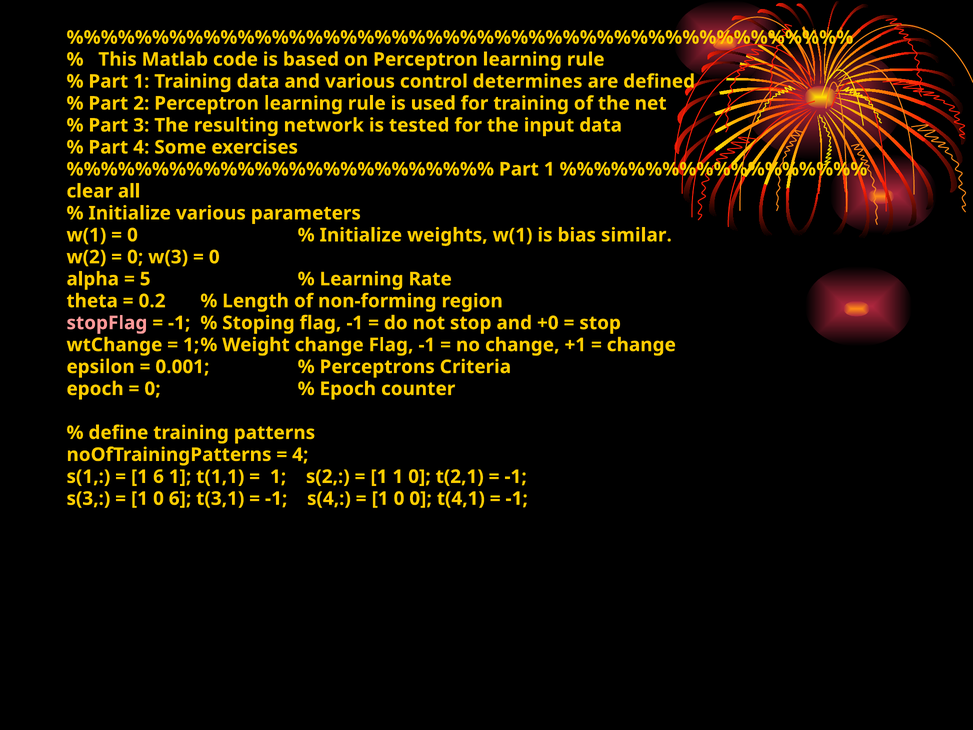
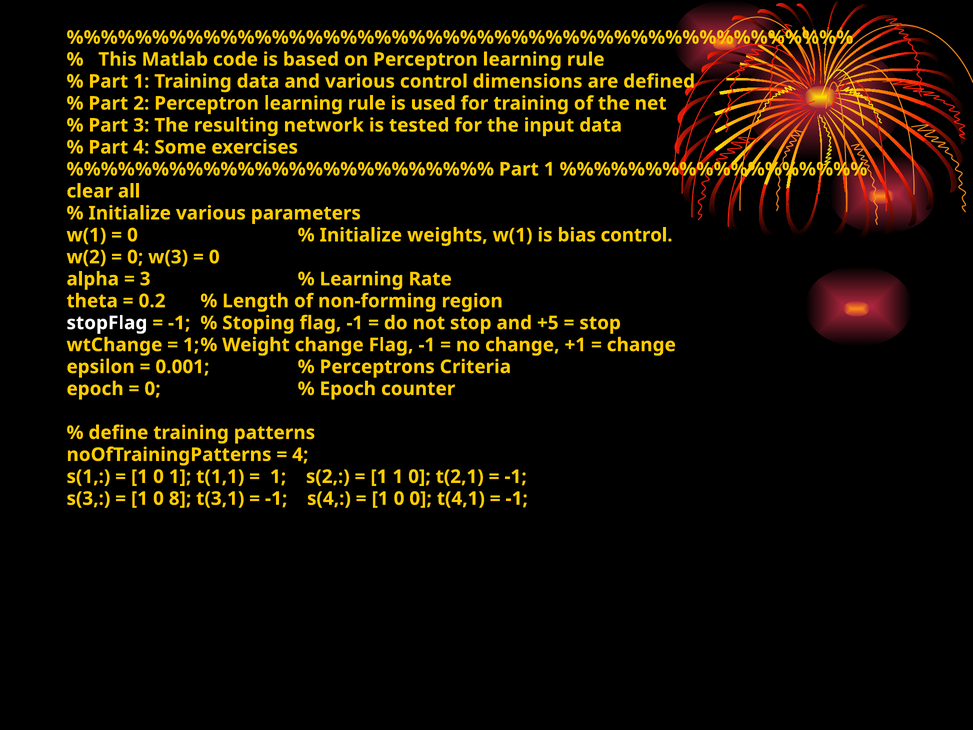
determines: determines -> dimensions
bias similar: similar -> control
5 at (145, 279): 5 -> 3
stopFlag colour: pink -> white
+0: +0 -> +5
6 at (159, 477): 6 -> 0
0 6: 6 -> 8
